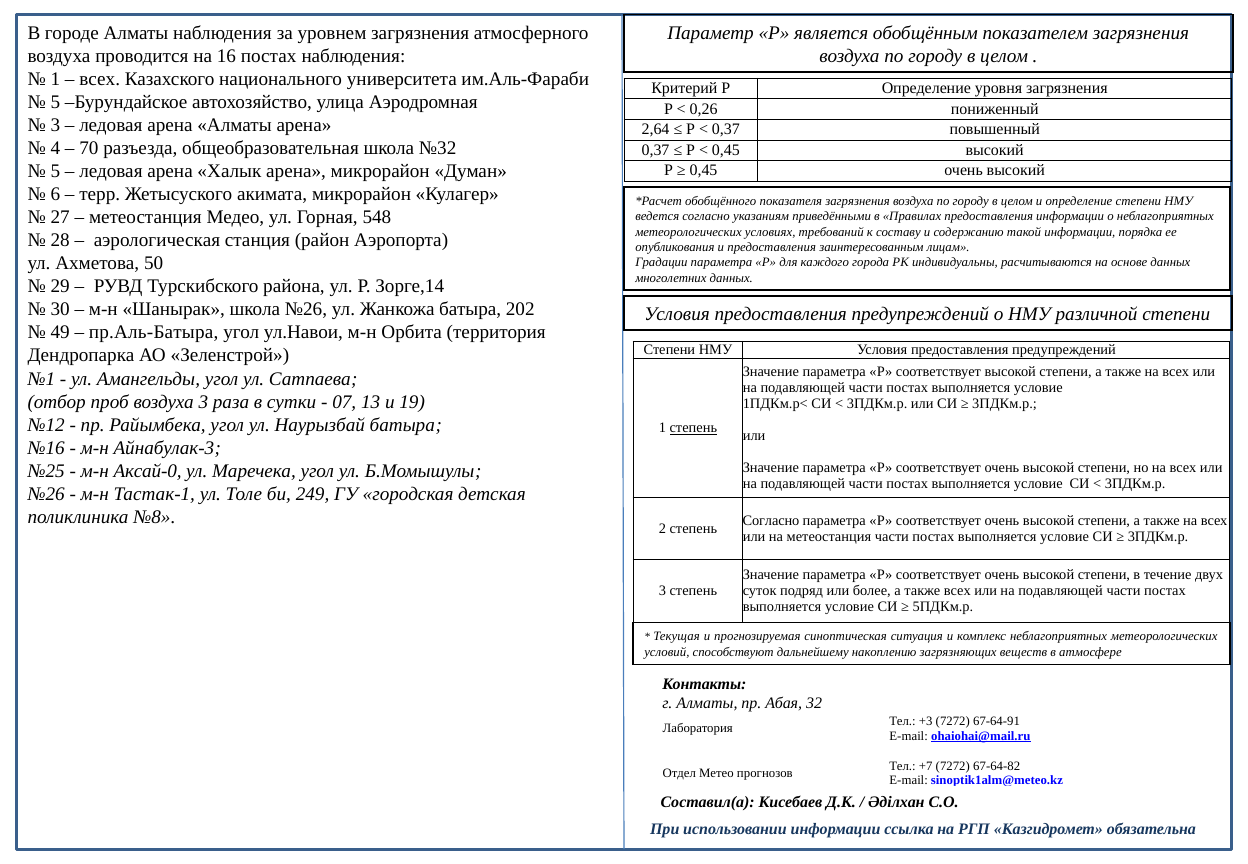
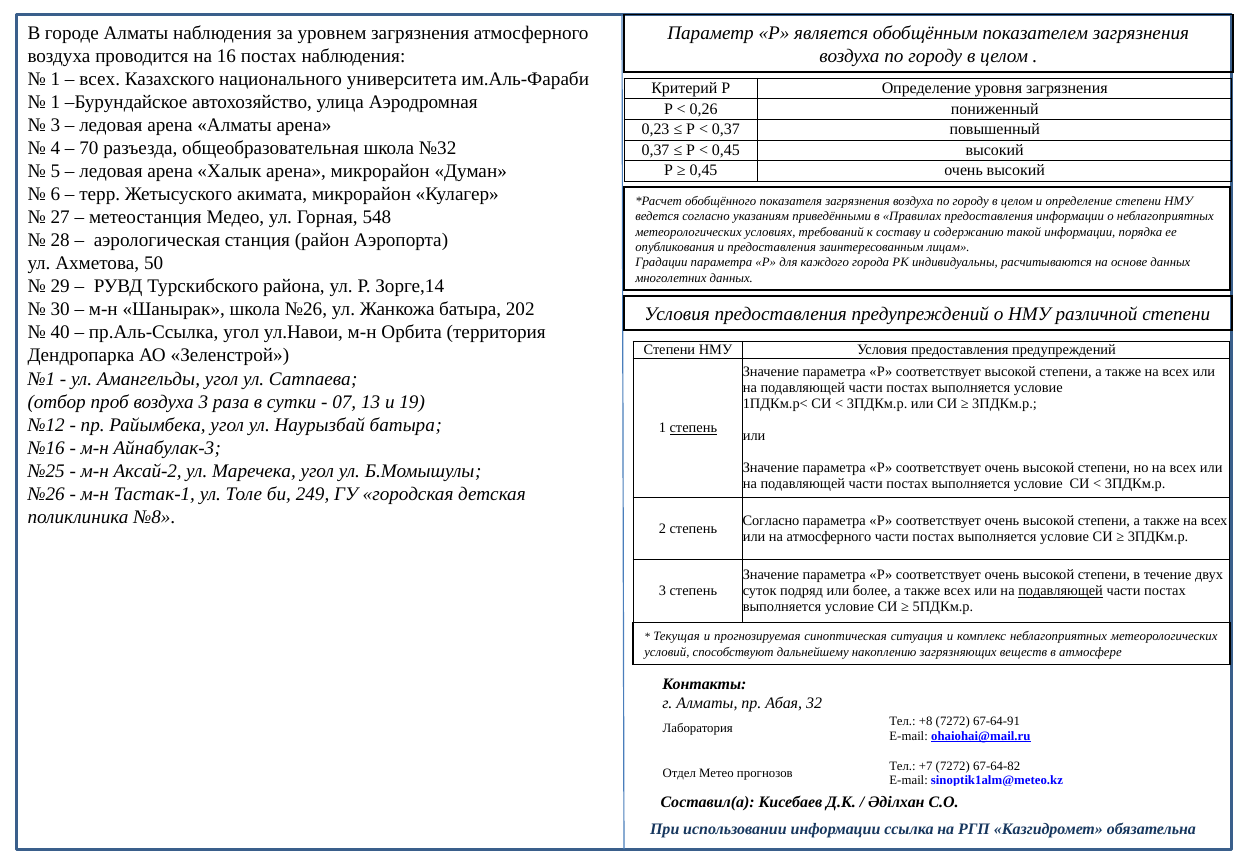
5 at (55, 102): 5 -> 1
2,64: 2,64 -> 0,23
49: 49 -> 40
пр.Аль-Батыра: пр.Аль-Батыра -> пр.Аль-Ссылка
Аксай-0: Аксай-0 -> Аксай-2
на метеостанция: метеостанция -> атмосферного
подавляющей at (1061, 591) underline: none -> present
+3: +3 -> +8
